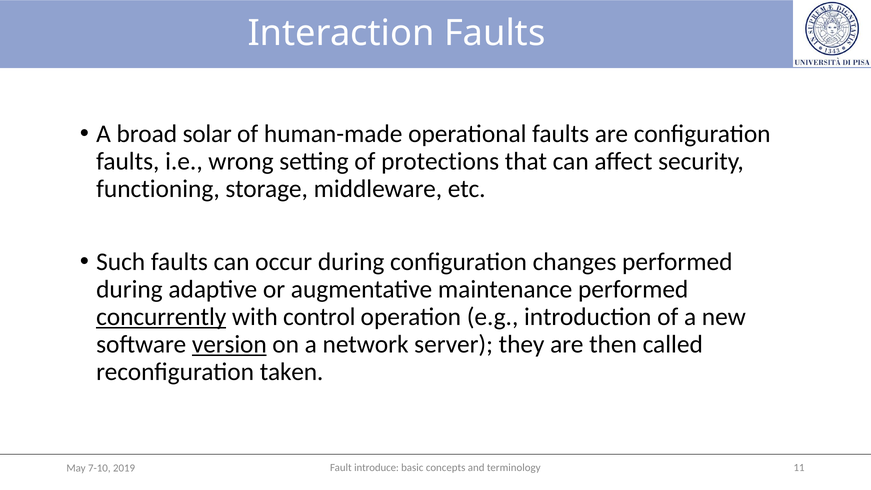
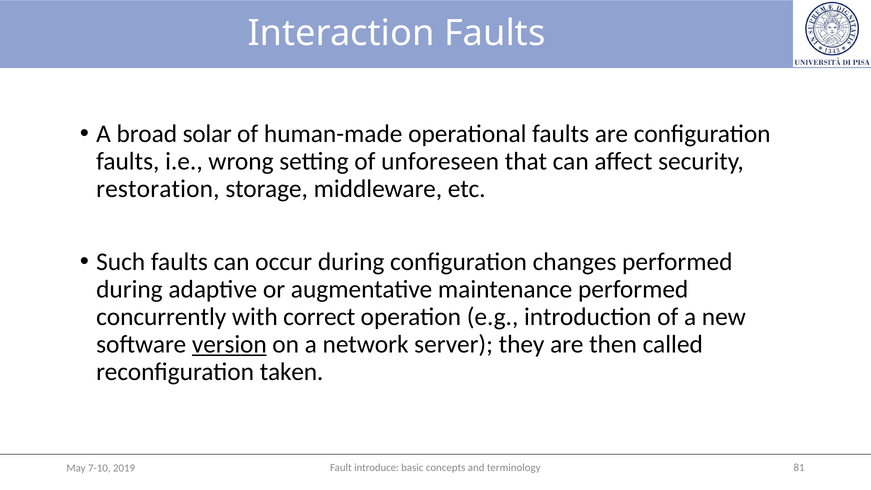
protections: protections -> unforeseen
functioning: functioning -> restoration
concurrently underline: present -> none
control: control -> correct
11: 11 -> 81
